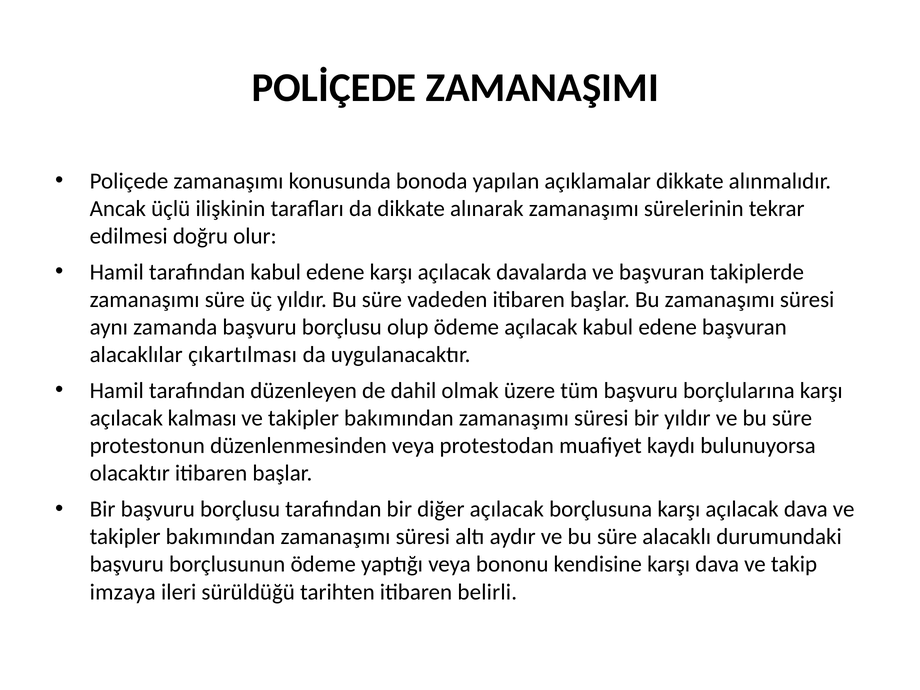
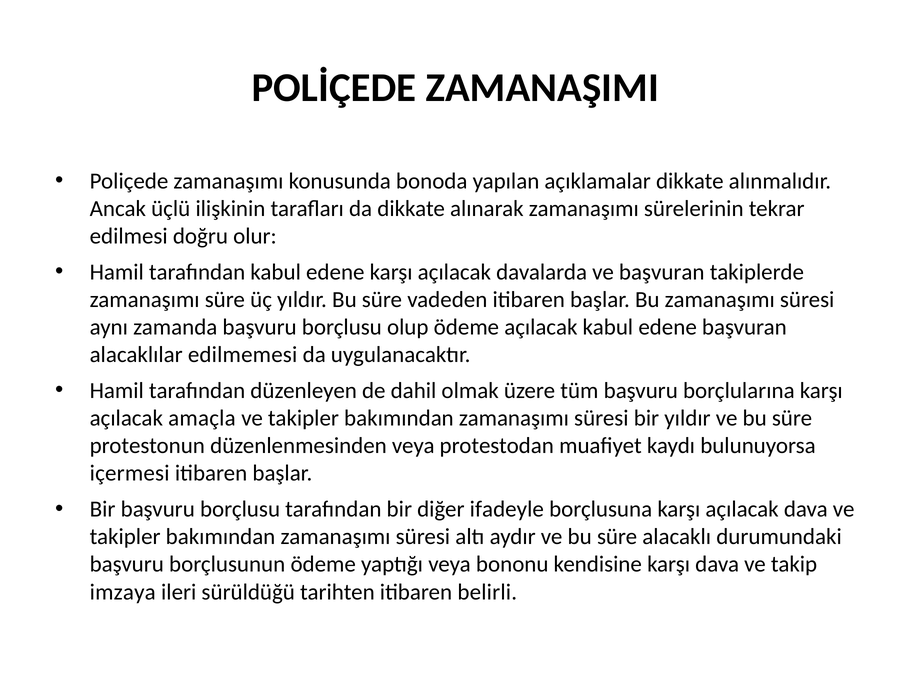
çıkartılması: çıkartılması -> edilmemesi
kalması: kalması -> amaçla
olacaktır: olacaktır -> içermesi
diğer açılacak: açılacak -> ifadeyle
